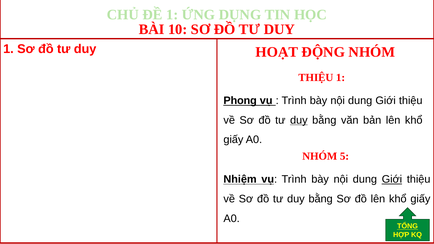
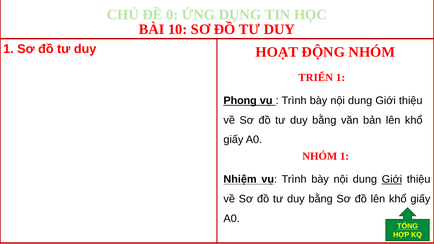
ĐỀ 1: 1 -> 0
THIỆU at (316, 78): THIỆU -> TRIỂN
duy at (299, 120) underline: present -> none
NHÓM 5: 5 -> 1
